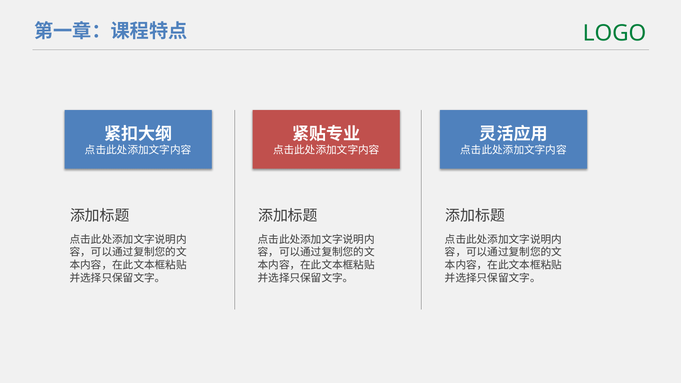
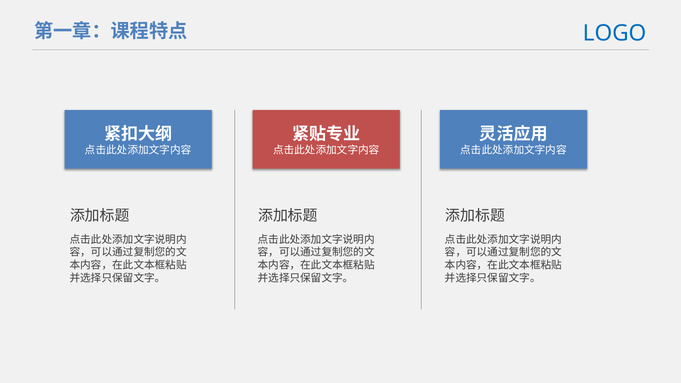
LOGO colour: green -> blue
